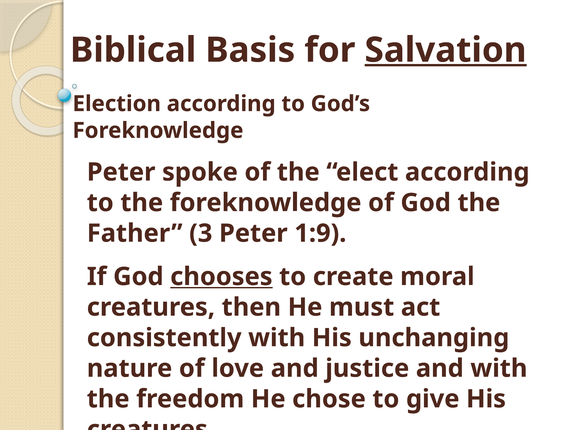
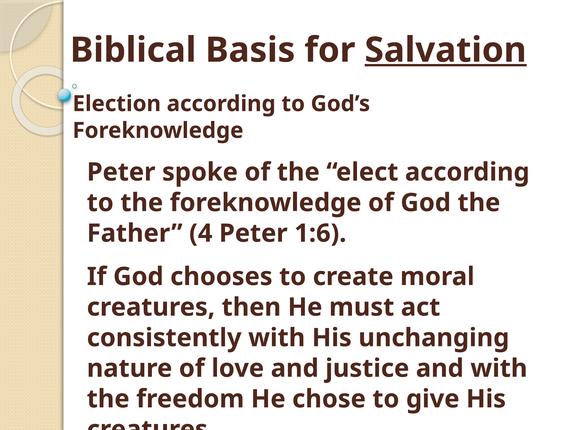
3: 3 -> 4
1:9: 1:9 -> 1:6
chooses underline: present -> none
